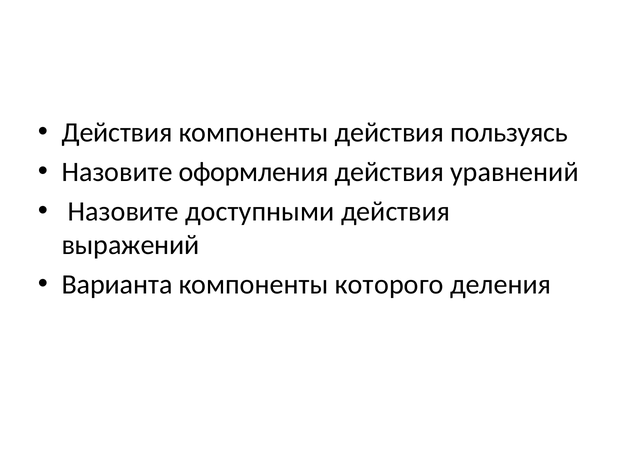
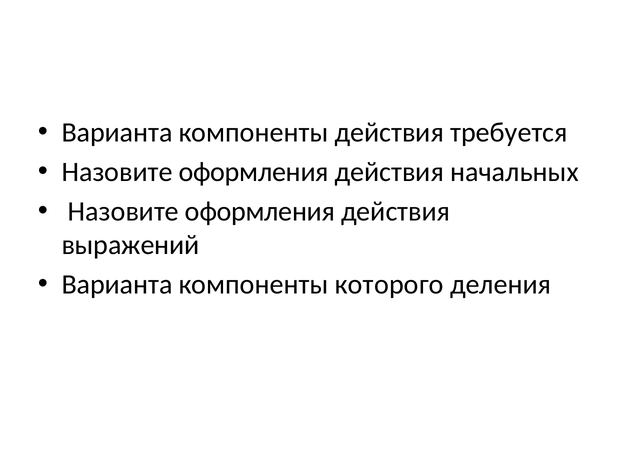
Действия at (117, 133): Действия -> Варианта
пользуясь: пользуясь -> требуется
уравнений: уравнений -> начальных
доступными at (260, 211): доступными -> оформления
